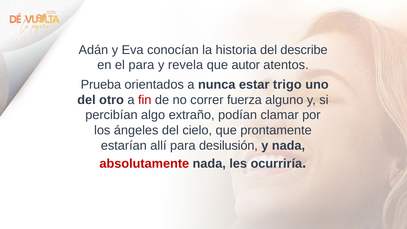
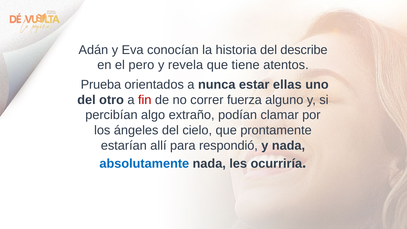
el para: para -> pero
autor: autor -> tiene
trigo: trigo -> ellas
desilusión: desilusión -> respondió
absolutamente colour: red -> blue
